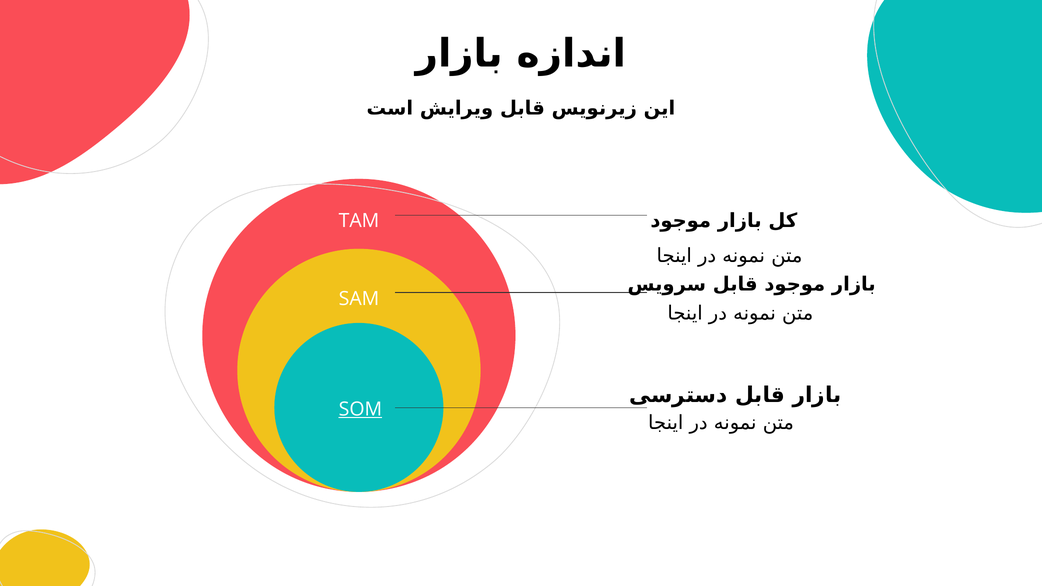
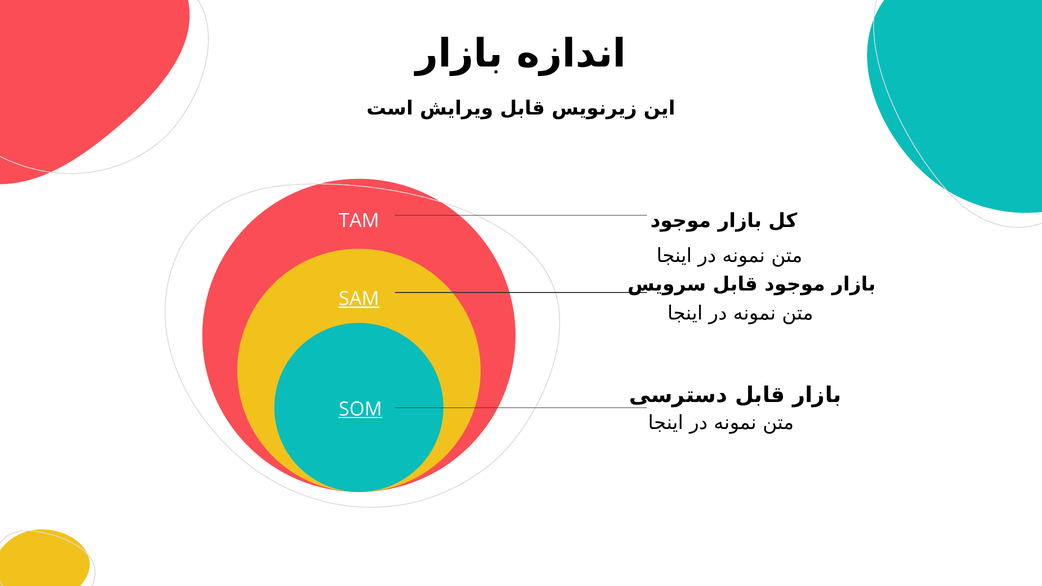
SAM underline: none -> present
